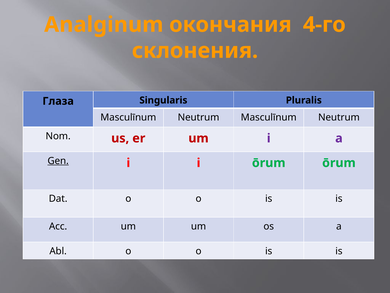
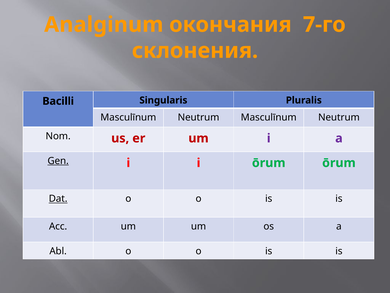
4-го: 4-го -> 7-го
Глаза: Глаза -> Bacilli
Dat underline: none -> present
